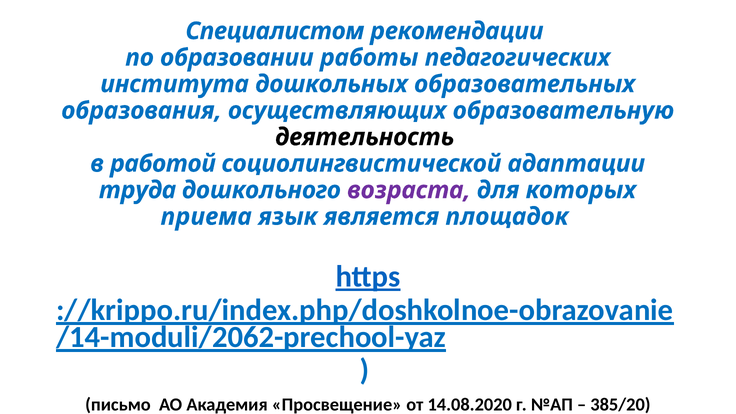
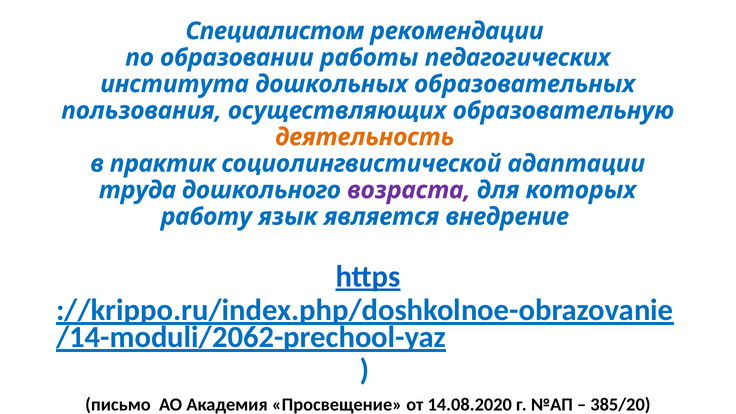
образования: образования -> пользования
деятельность colour: black -> orange
работой: работой -> практик
приема: приема -> работу
площадок: площадок -> внедрение
